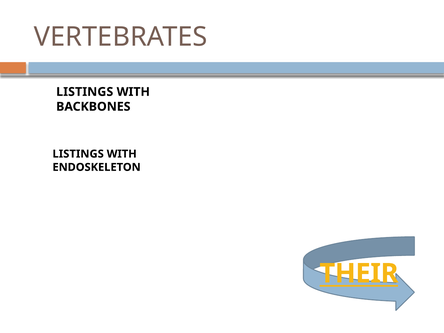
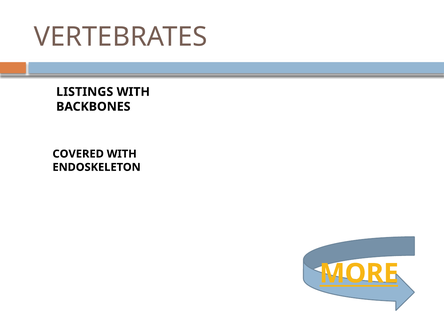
LISTINGS at (78, 154): LISTINGS -> COVERED
THEIR: THEIR -> MORE
